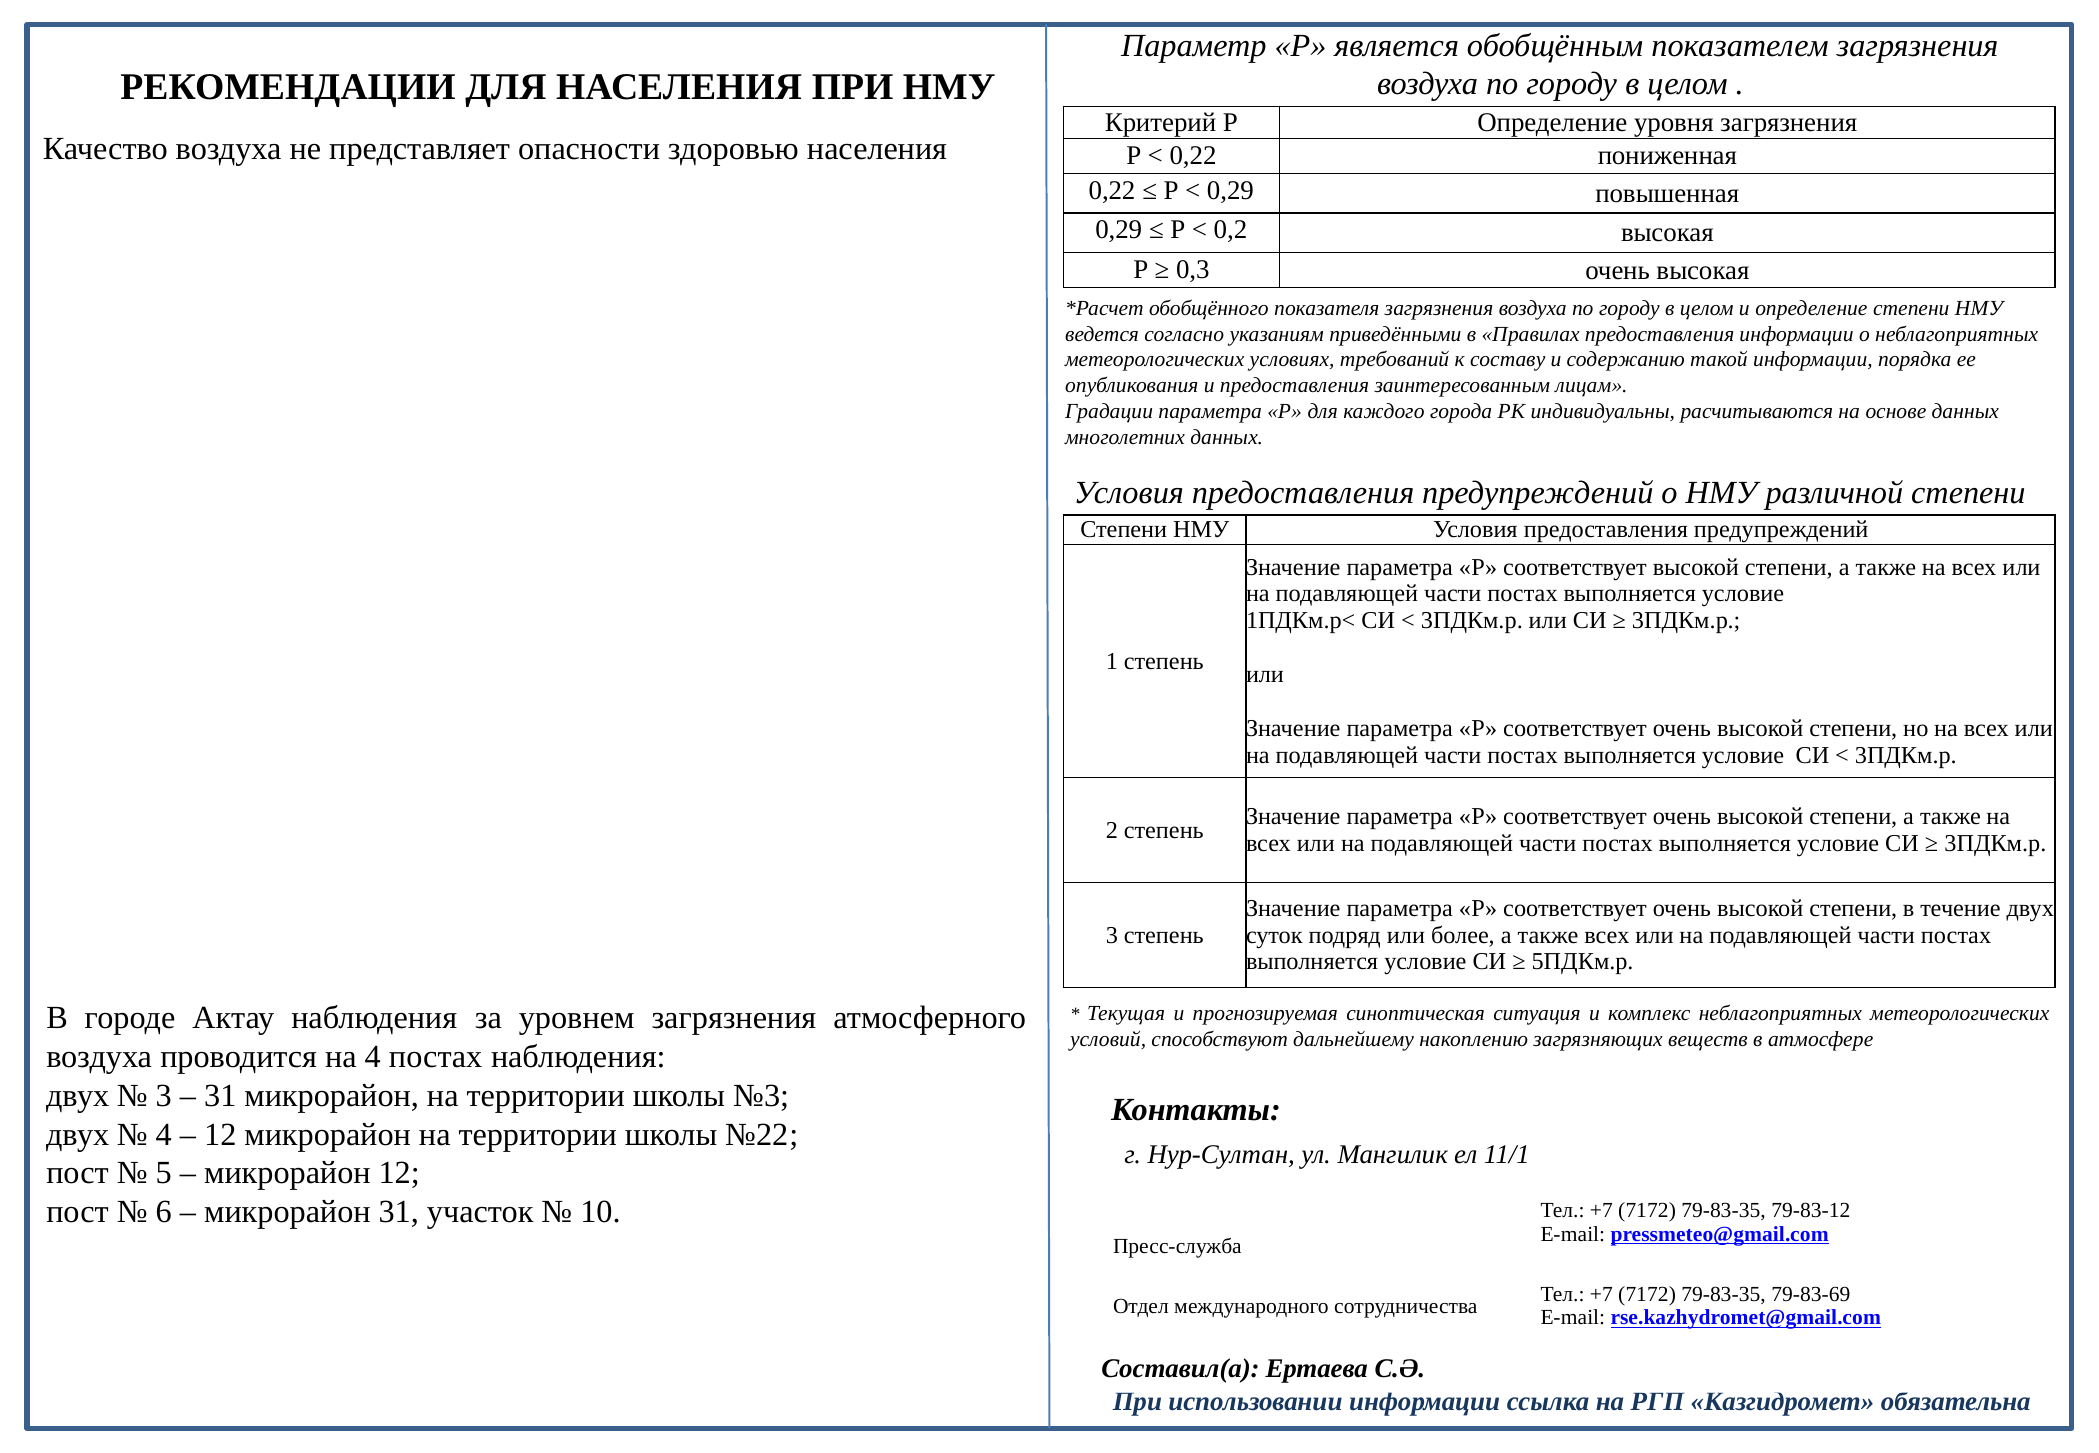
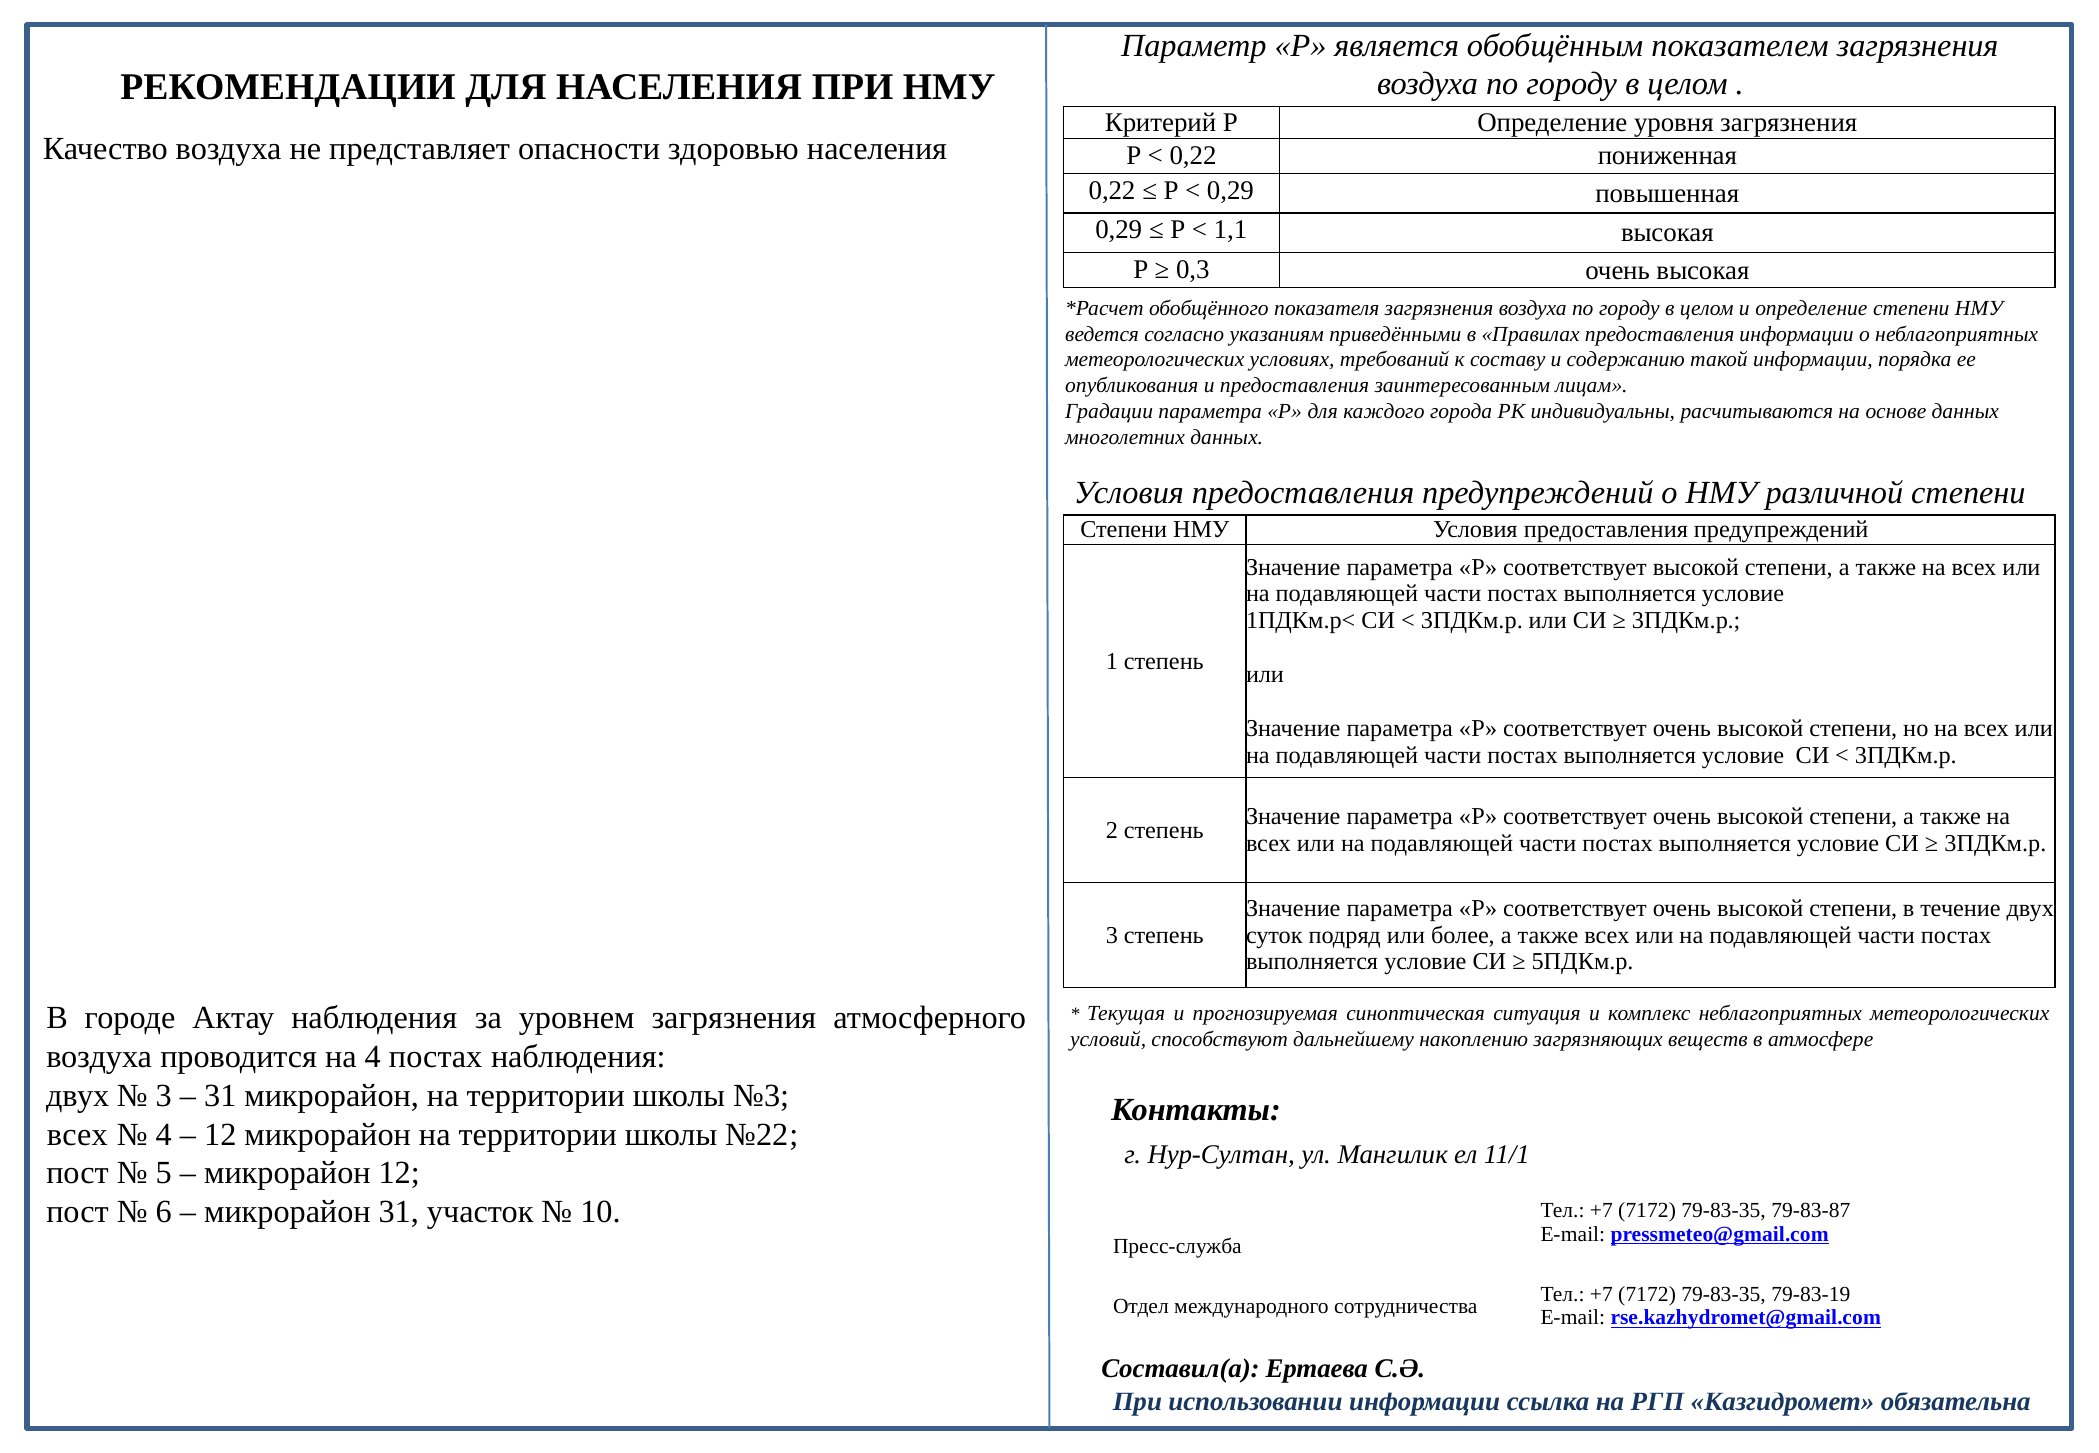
0,2: 0,2 -> 1,1
двух at (78, 1135): двух -> всех
79-83-12: 79-83-12 -> 79-83-87
79-83-69: 79-83-69 -> 79-83-19
